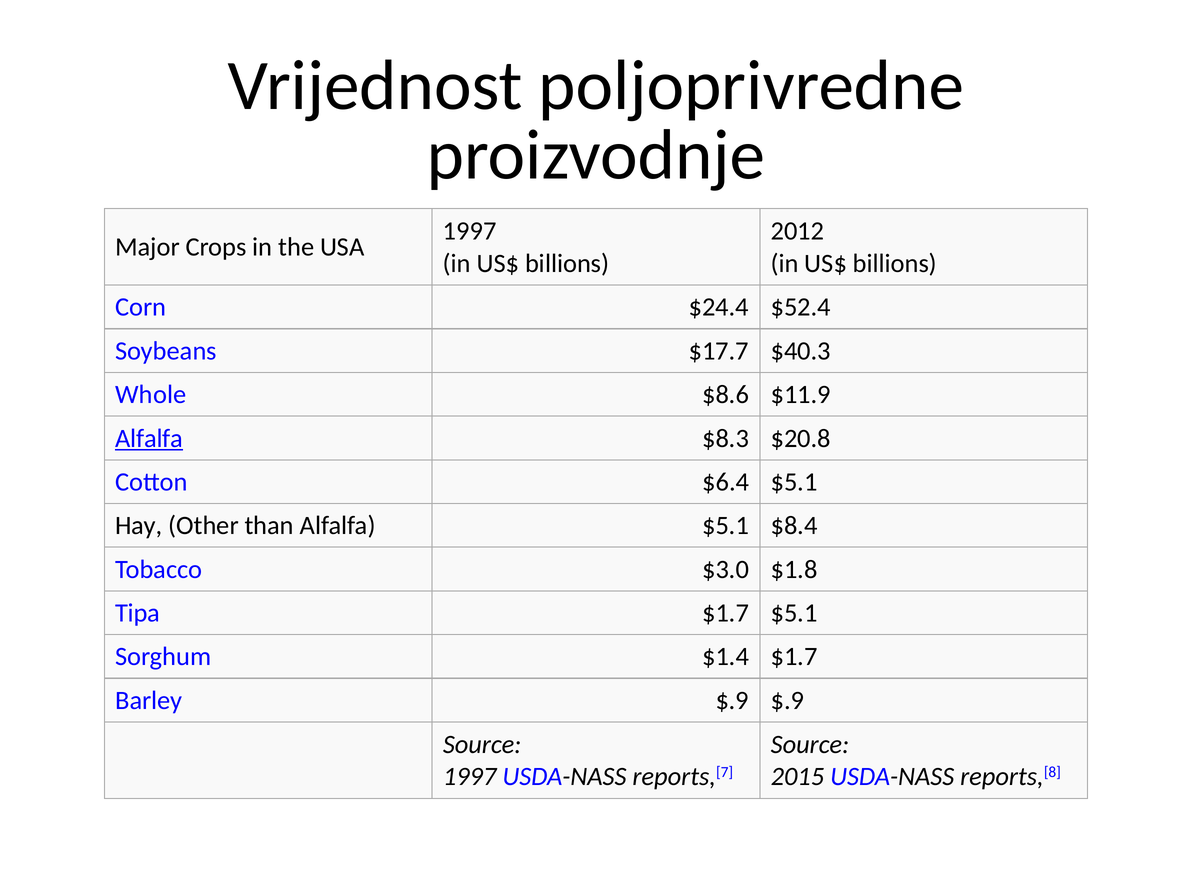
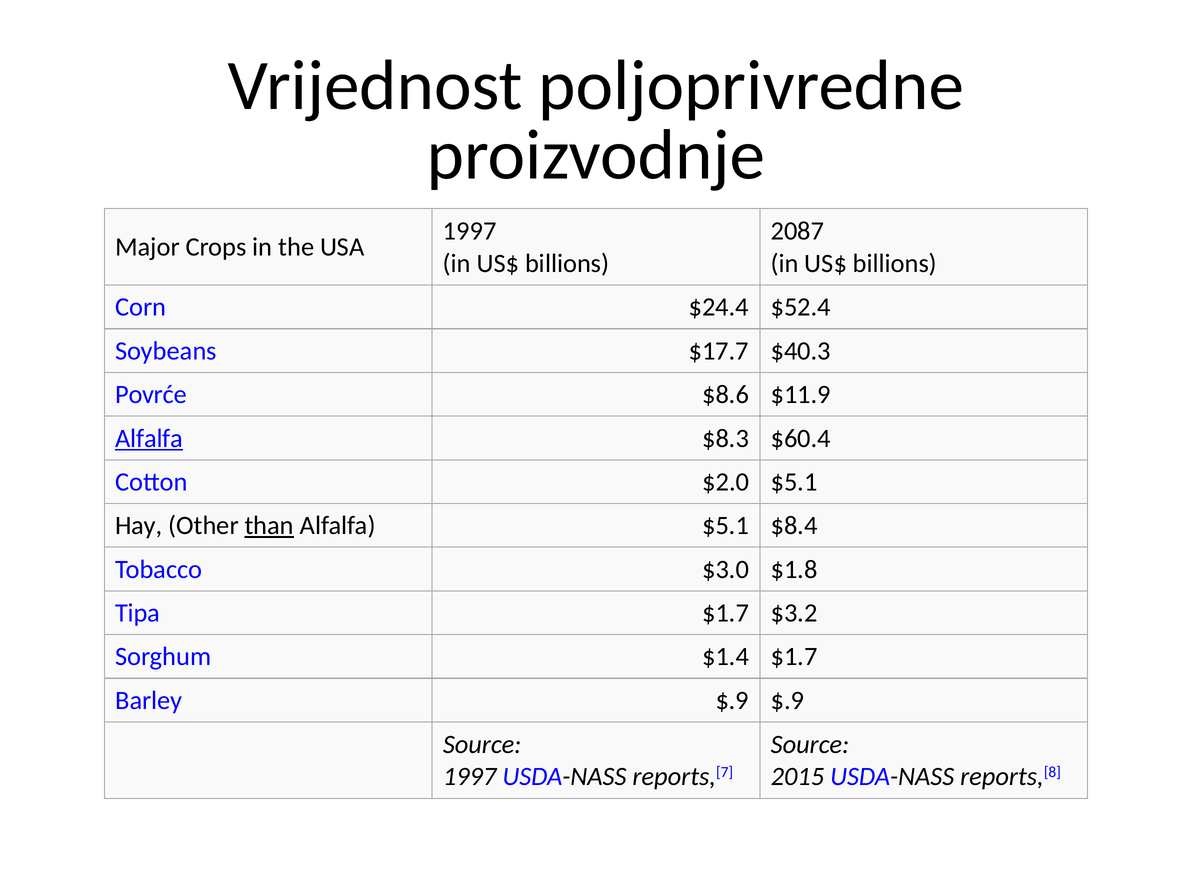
2012: 2012 -> 2087
Whole: Whole -> Povrće
$20.8: $20.8 -> $60.4
$6.4: $6.4 -> $2.0
than underline: none -> present
$1.7 $5.1: $5.1 -> $3.2
